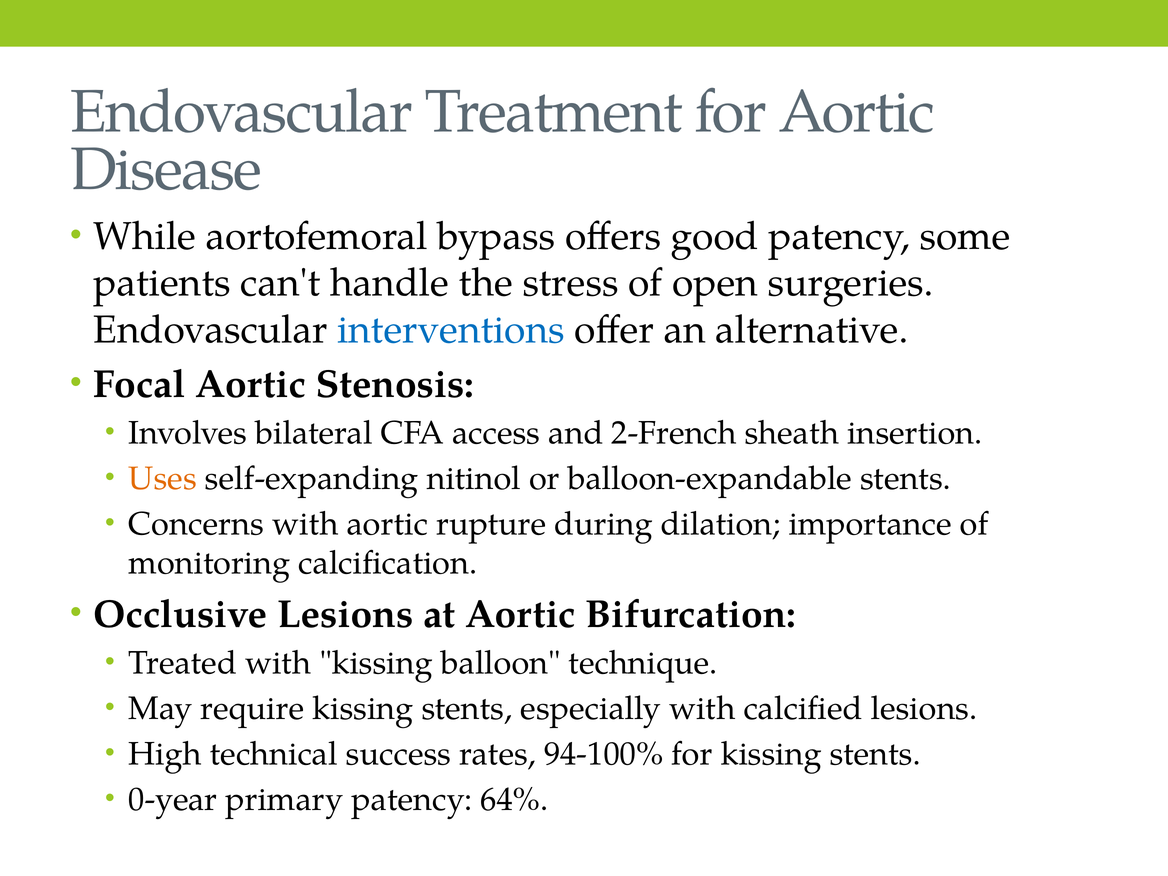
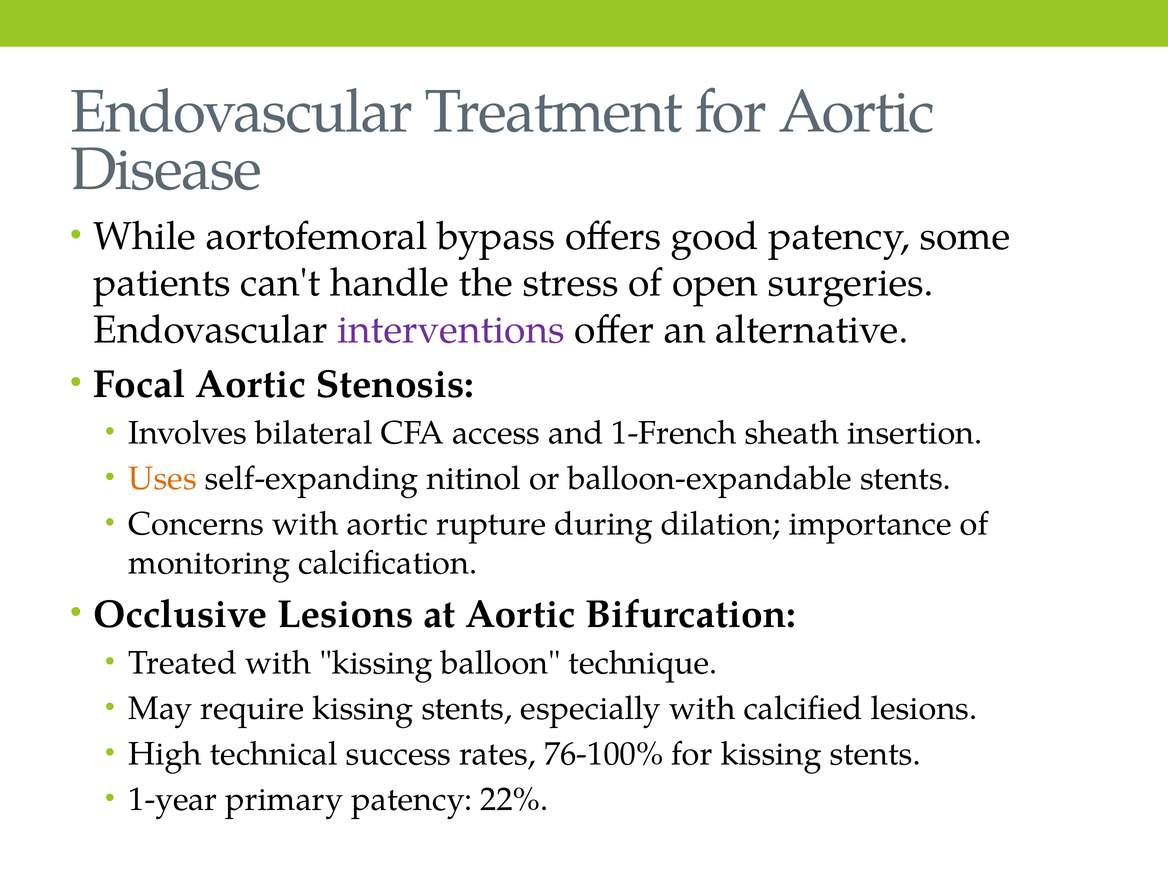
interventions colour: blue -> purple
2-French: 2-French -> 1-French
94-100%: 94-100% -> 76-100%
0-year: 0-year -> 1-year
64%: 64% -> 22%
